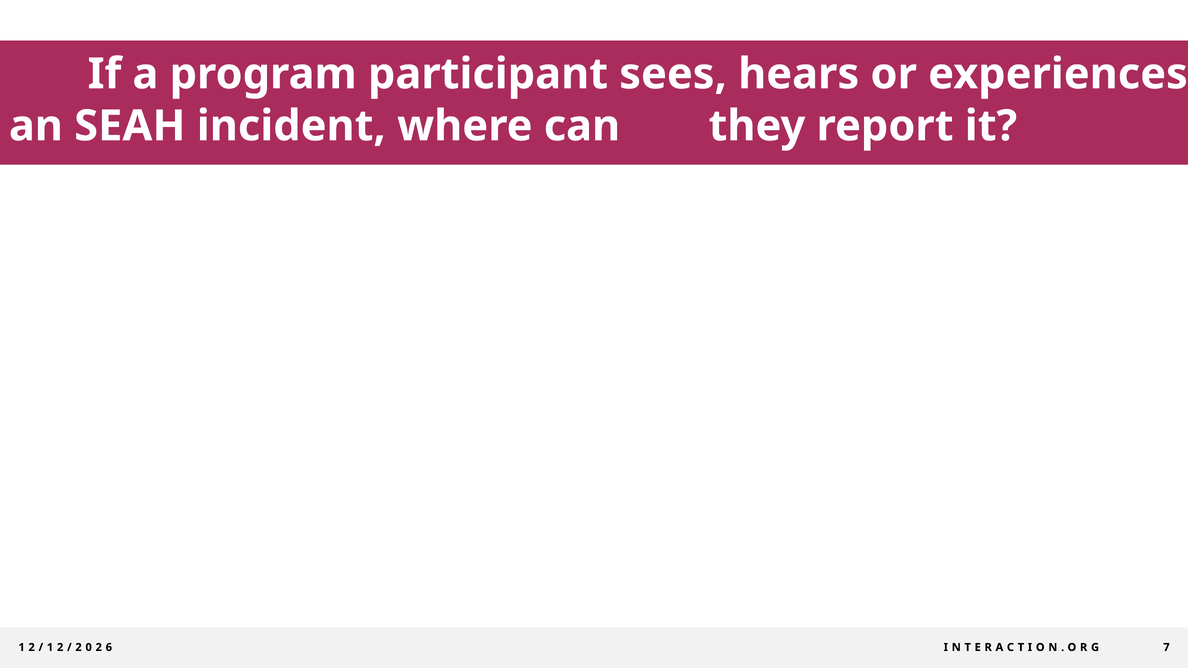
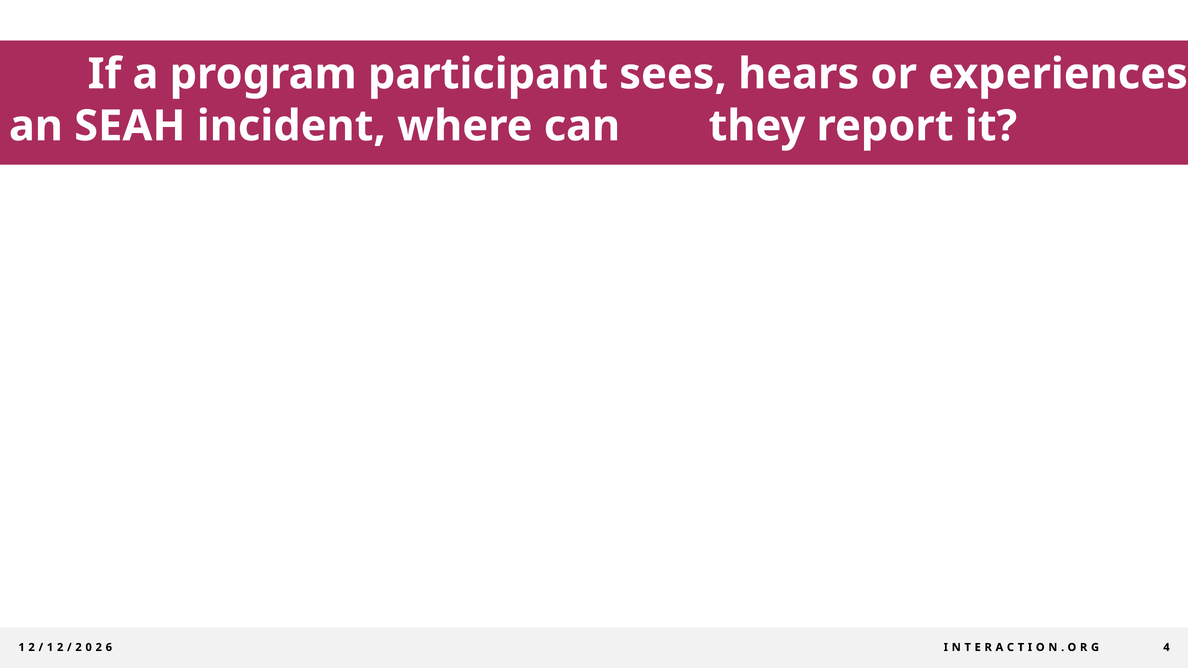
7: 7 -> 4
